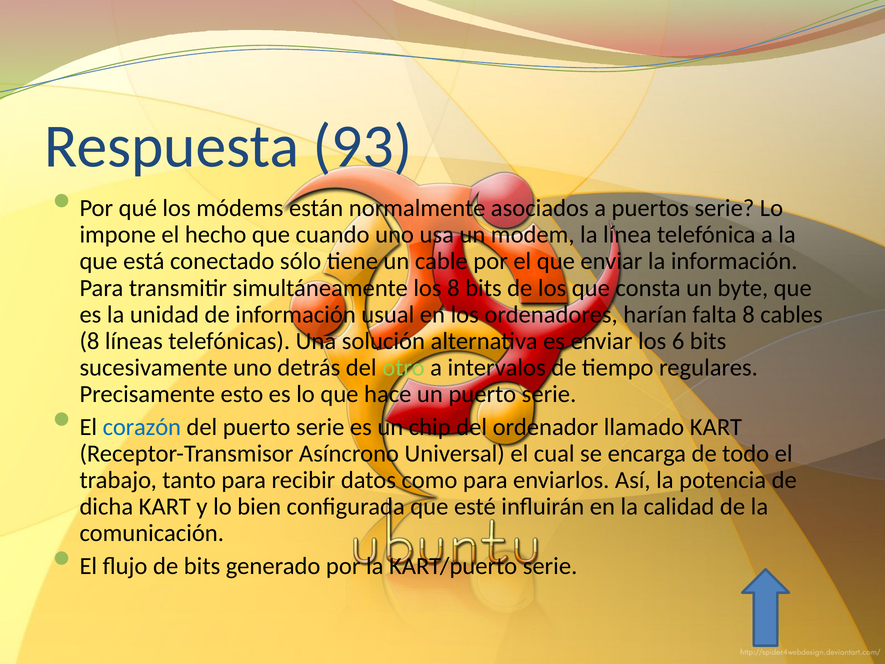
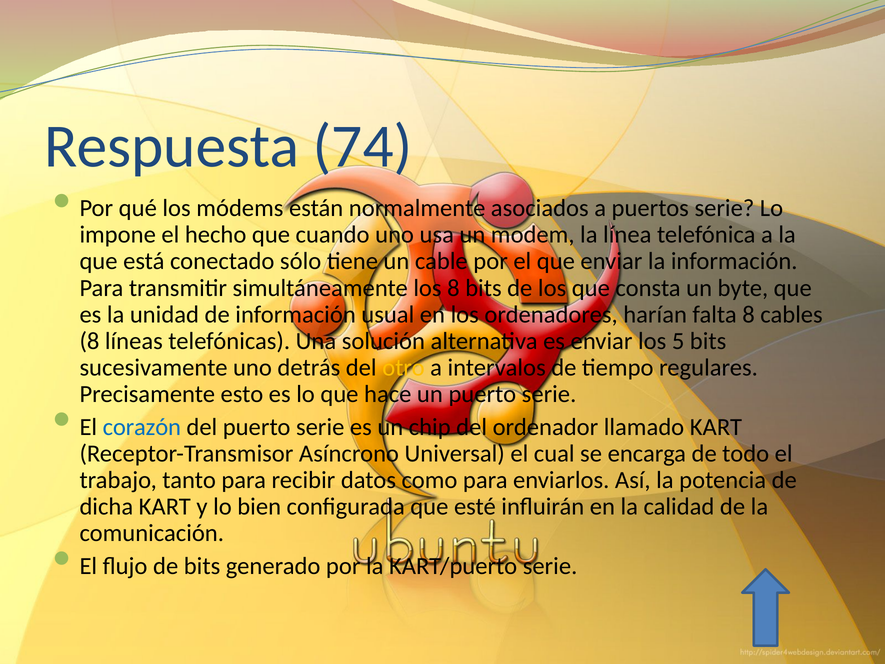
93: 93 -> 74
6: 6 -> 5
otro colour: light green -> yellow
